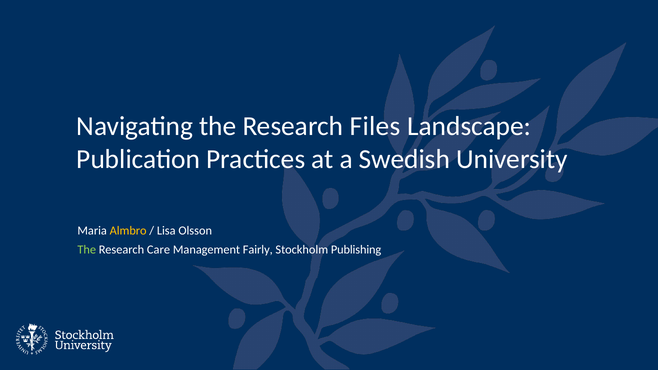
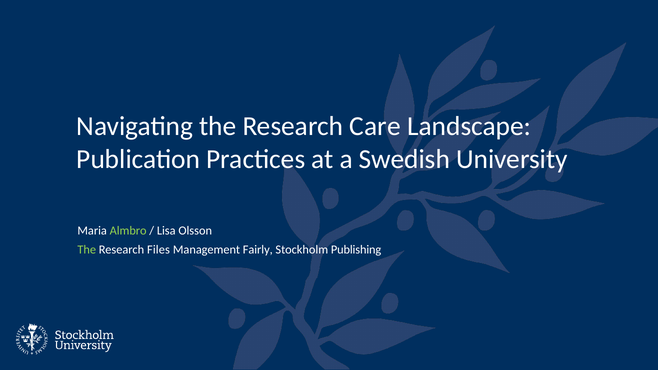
Files: Files -> Care
Almbro colour: yellow -> light green
Care: Care -> Files
